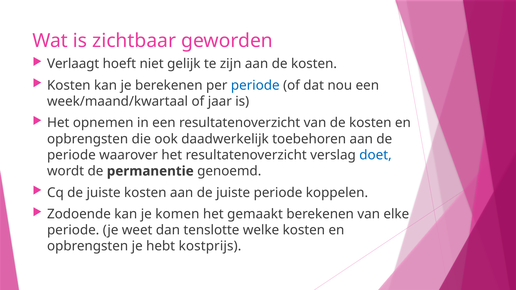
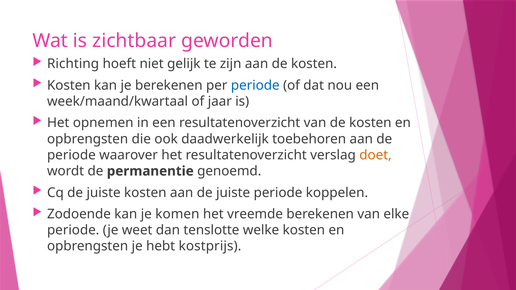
Verlaagt: Verlaagt -> Richting
doet colour: blue -> orange
gemaakt: gemaakt -> vreemde
